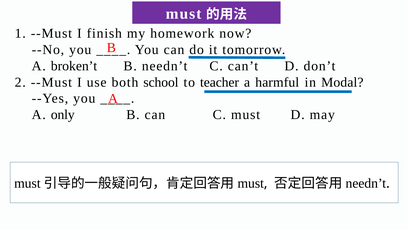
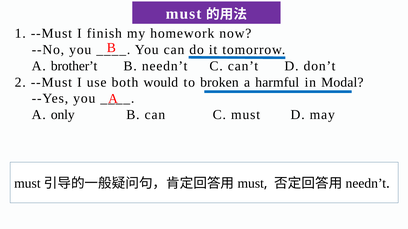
broken’t: broken’t -> brother’t
school: school -> would
teacher: teacher -> broken
